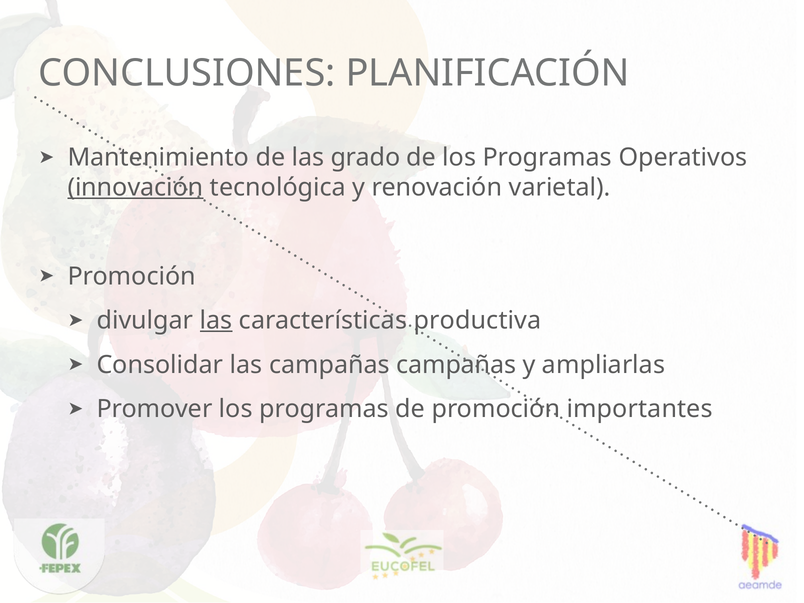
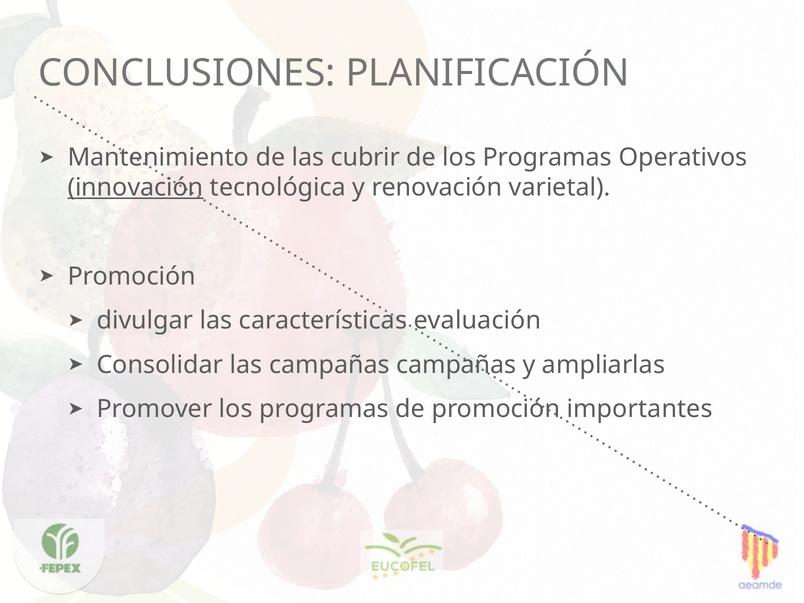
grado: grado -> cubrir
las at (216, 321) underline: present -> none
productiva: productiva -> evaluación
